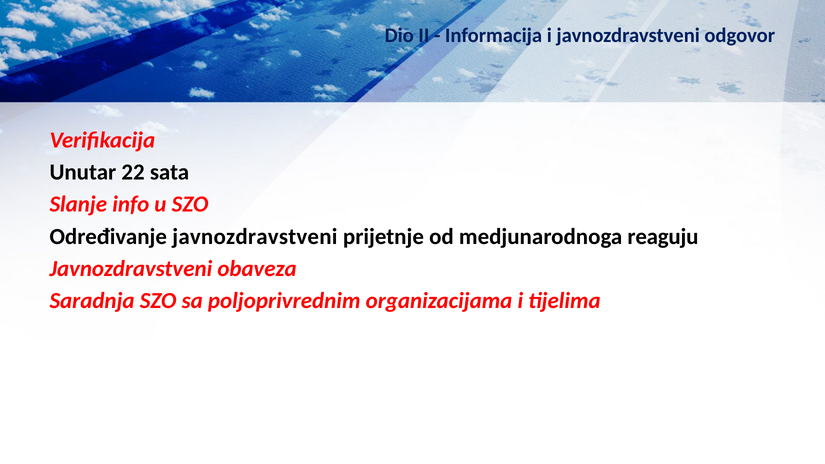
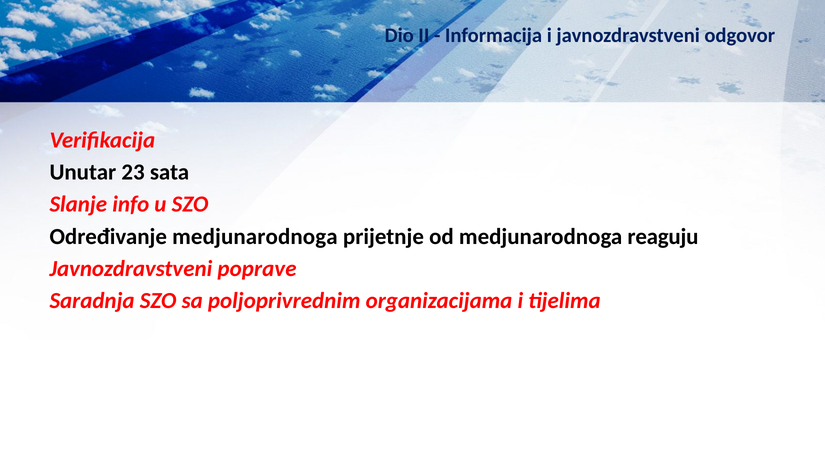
22: 22 -> 23
Određivanje javnozdravstveni: javnozdravstveni -> medjunarodnoga
obaveza: obaveza -> poprave
